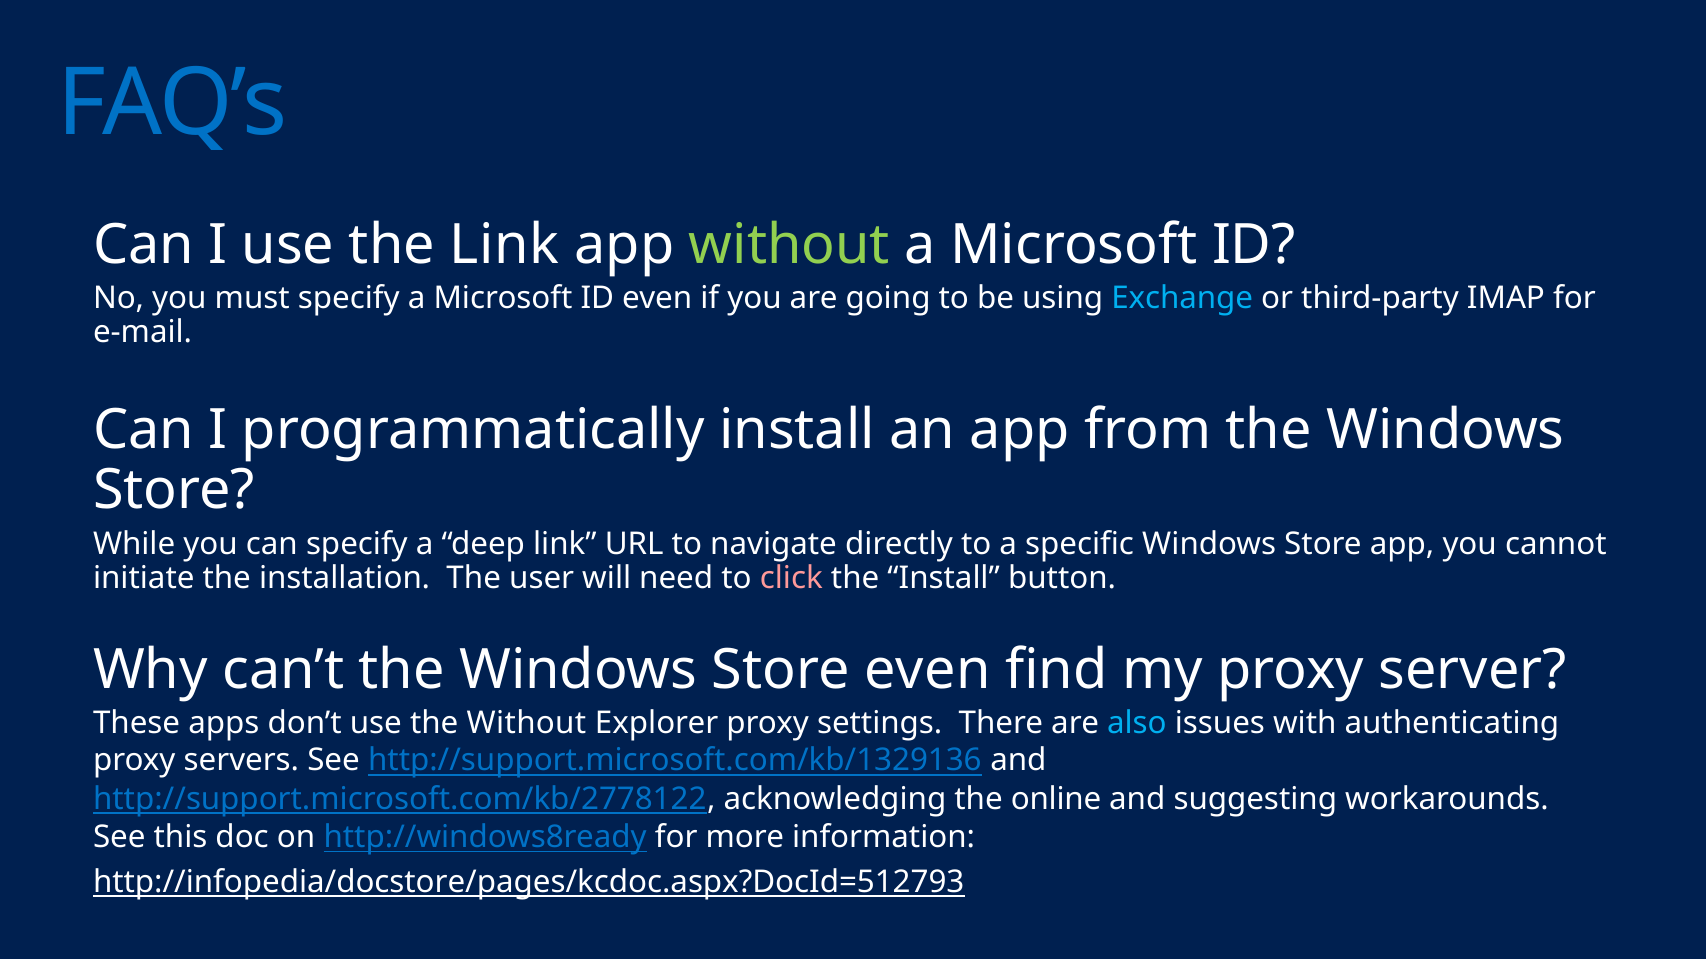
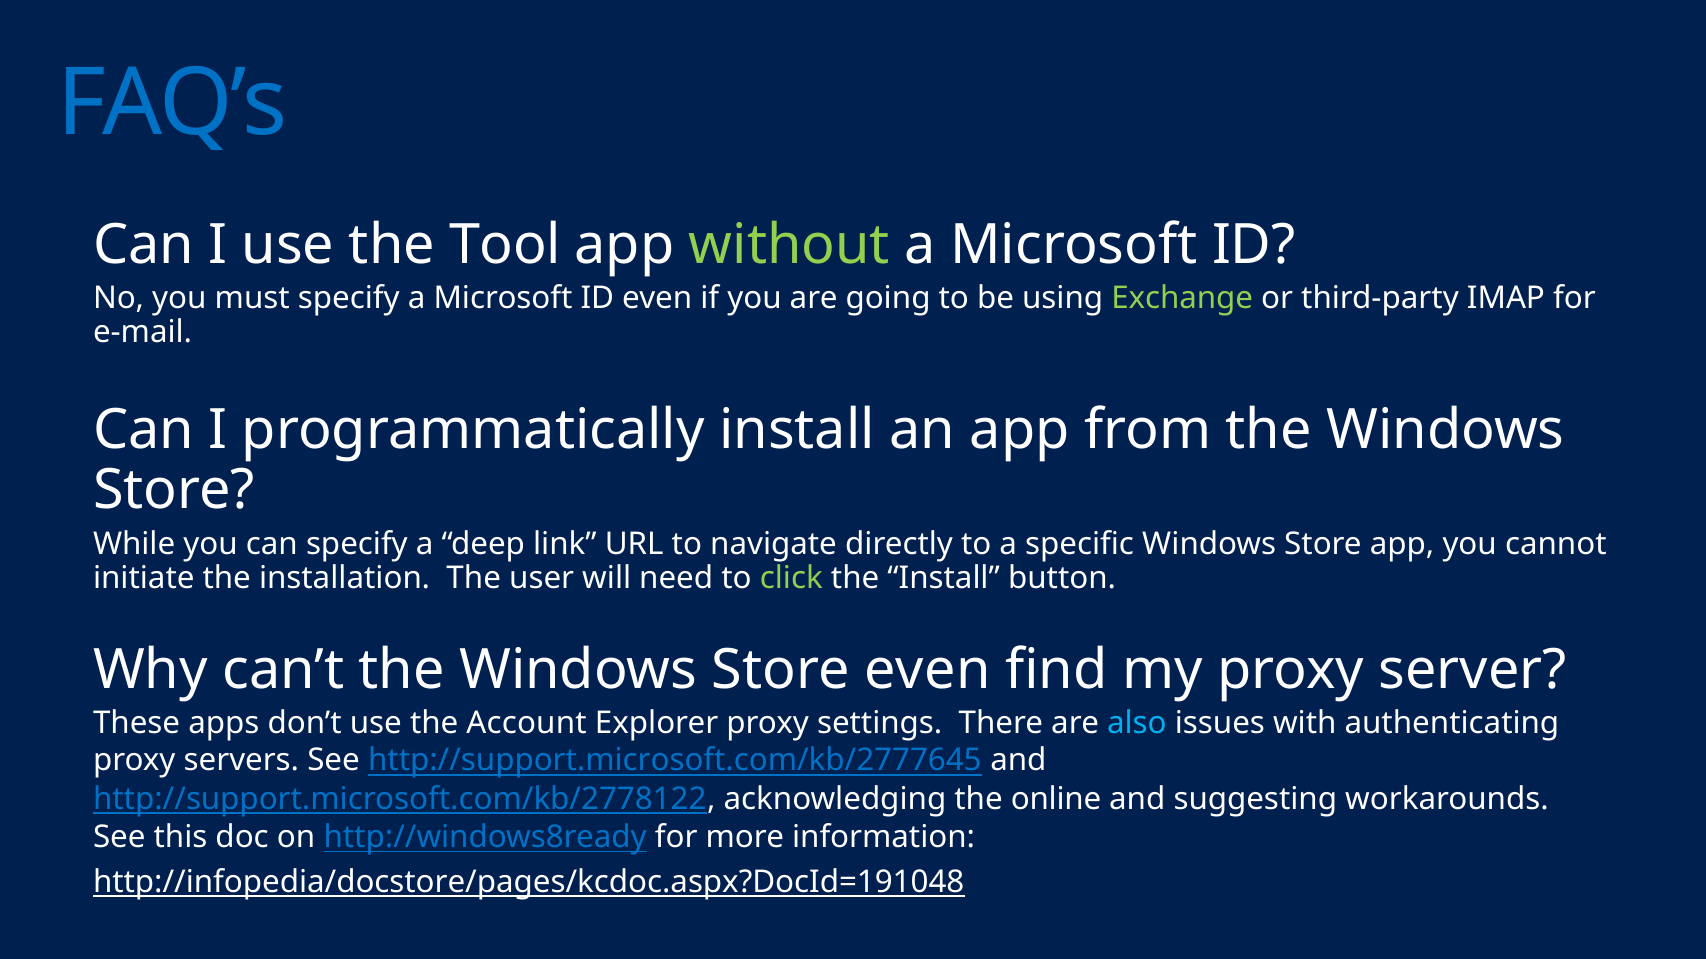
the Link: Link -> Tool
Exchange colour: light blue -> light green
click colour: pink -> light green
the Without: Without -> Account
http://support.microsoft.com/kb/1329136: http://support.microsoft.com/kb/1329136 -> http://support.microsoft.com/kb/2777645
http://infopedia/docstore/pages/kcdoc.aspx?DocId=512793: http://infopedia/docstore/pages/kcdoc.aspx?DocId=512793 -> http://infopedia/docstore/pages/kcdoc.aspx?DocId=191048
